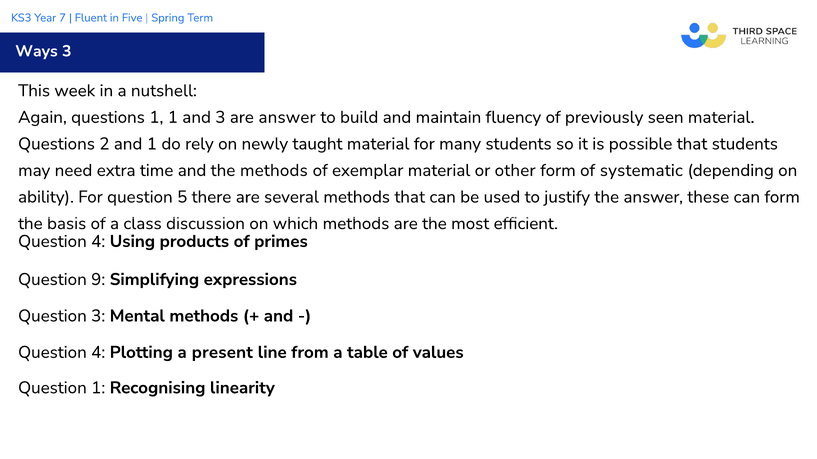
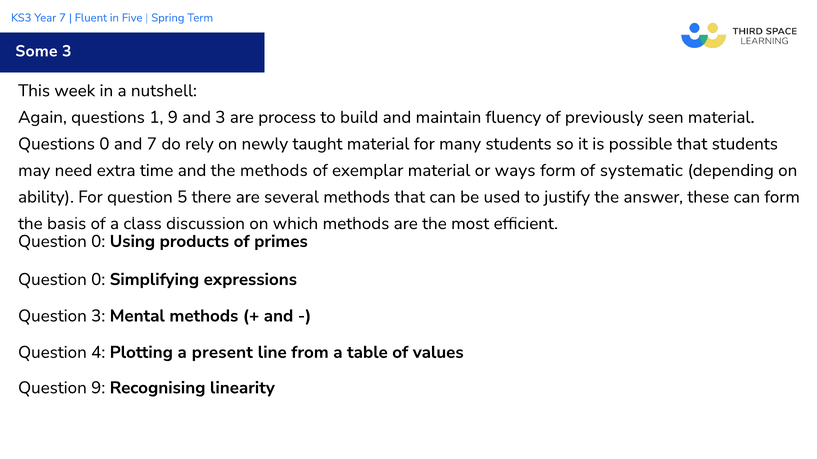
Ways: Ways -> Some
1 1: 1 -> 9
are answer: answer -> process
Questions 2: 2 -> 0
and 1: 1 -> 7
other: other -> ways
4 at (98, 242): 4 -> 0
9 at (98, 280): 9 -> 0
Question 1: 1 -> 9
